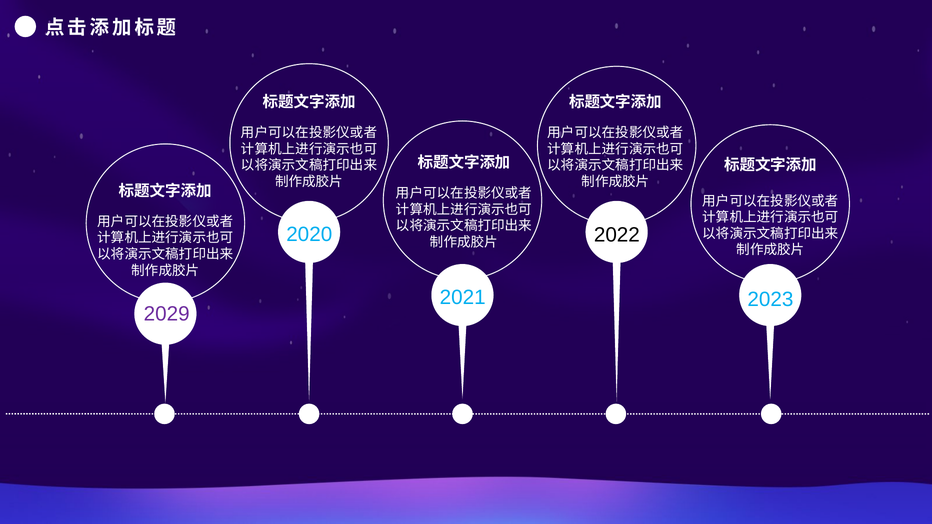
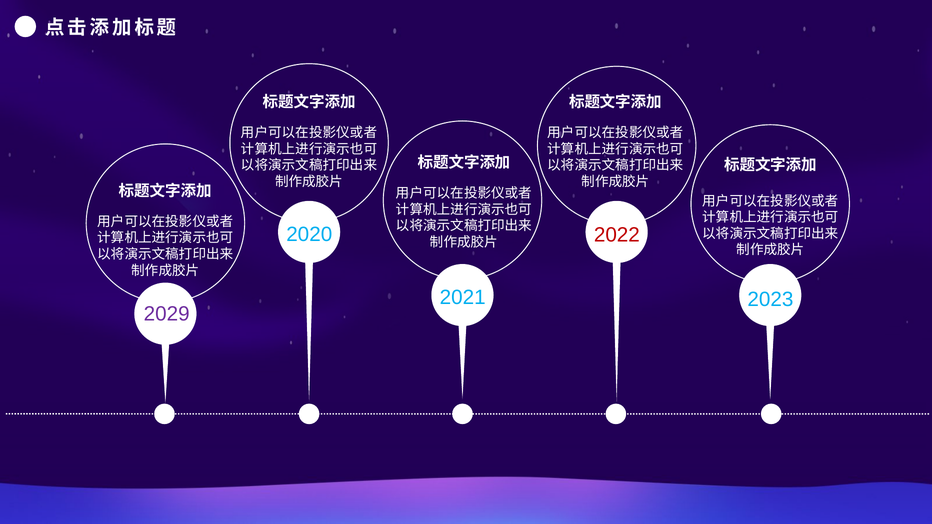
2022 colour: black -> red
